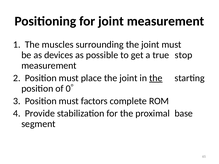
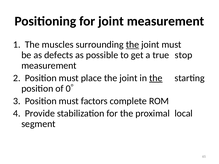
the at (132, 45) underline: none -> present
devices: devices -> defects
base: base -> local
